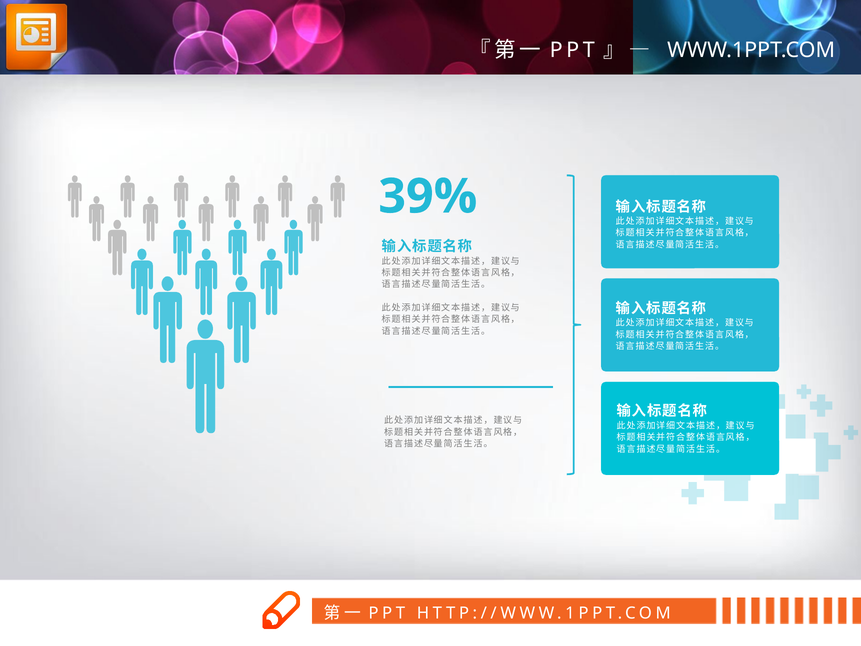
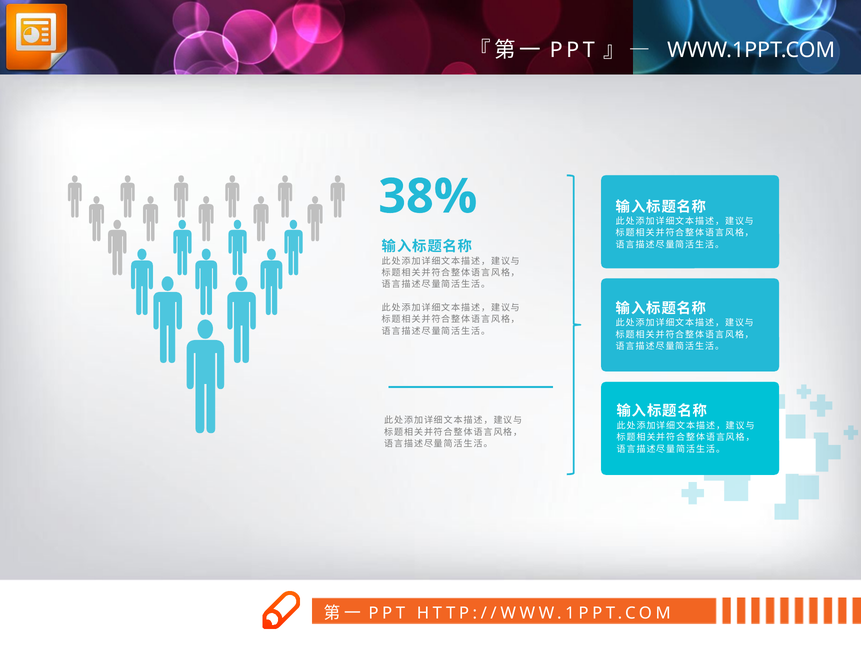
39%: 39% -> 38%
